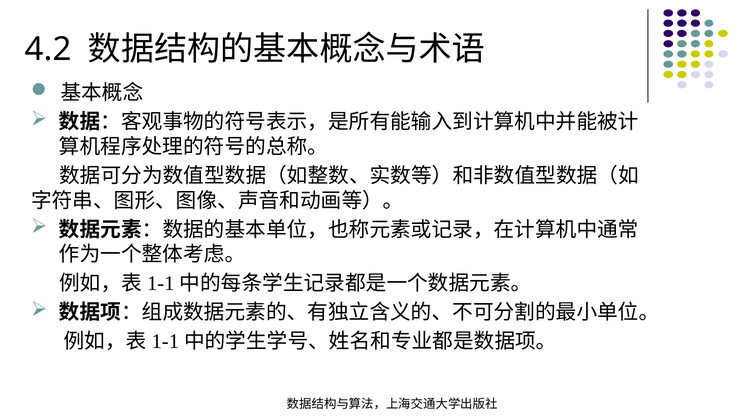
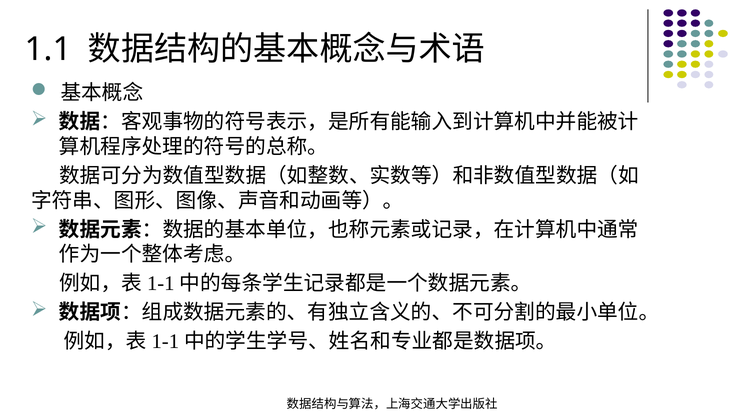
4.2: 4.2 -> 1.1
